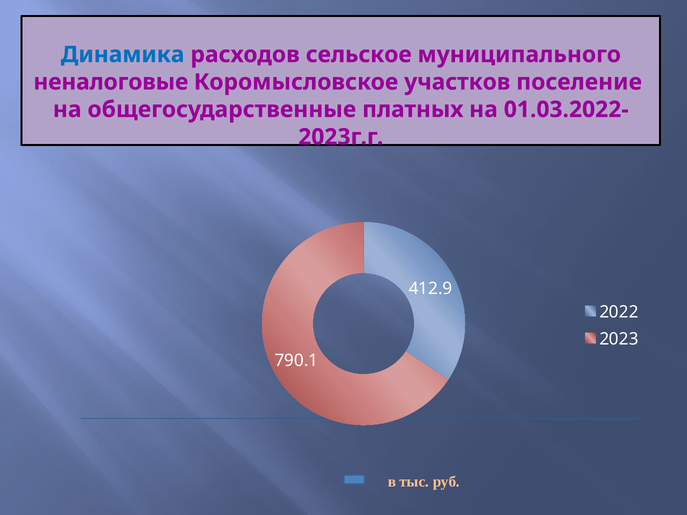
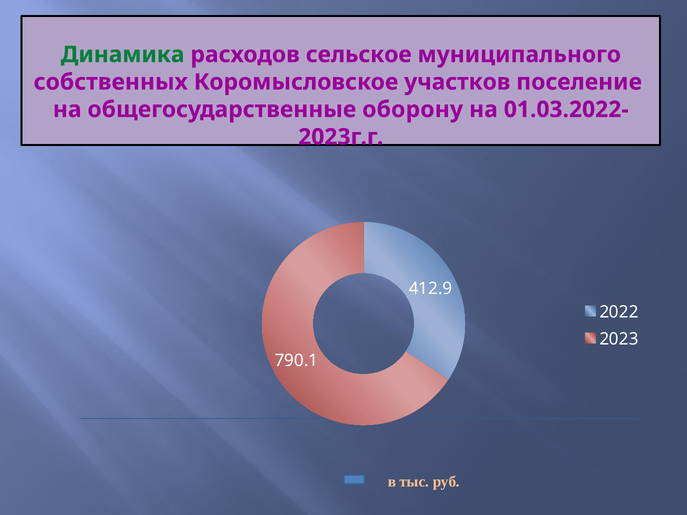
Динамика colour: blue -> green
неналоговые: неналоговые -> собственных
платных: платных -> оборону
